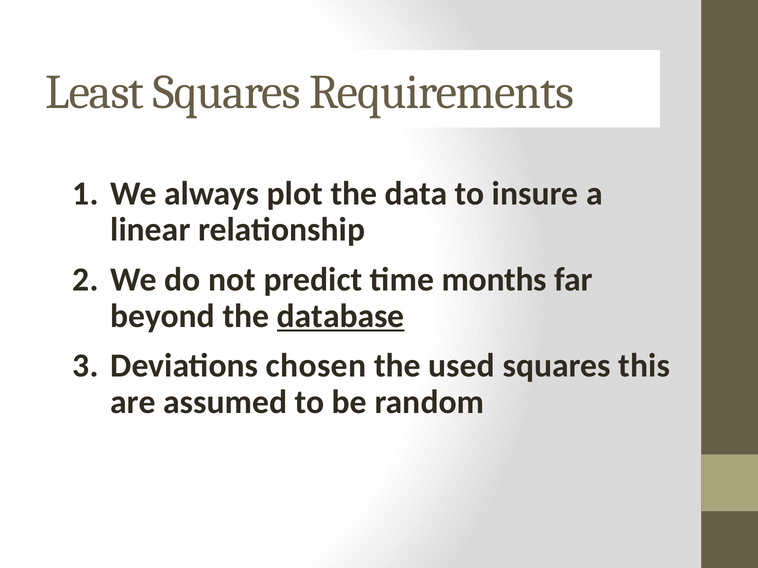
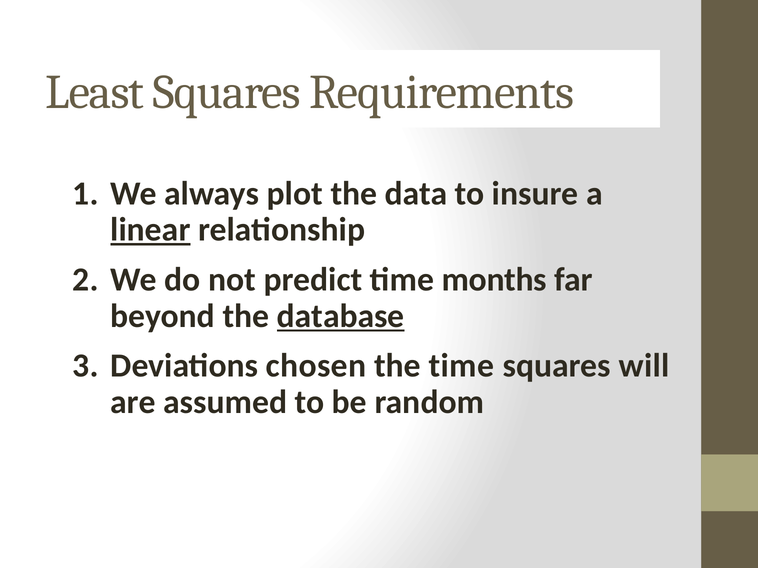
linear underline: none -> present
the used: used -> time
this: this -> will
